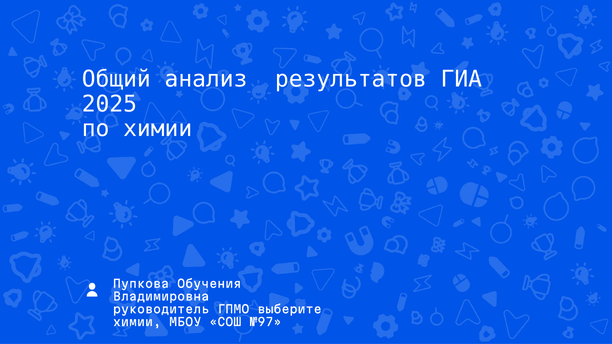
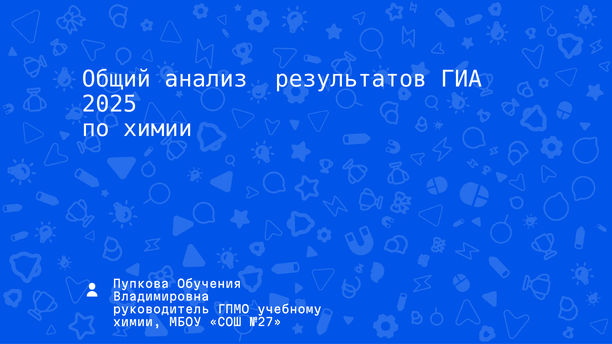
выберите: выберите -> учебному
№97: №97 -> №27
